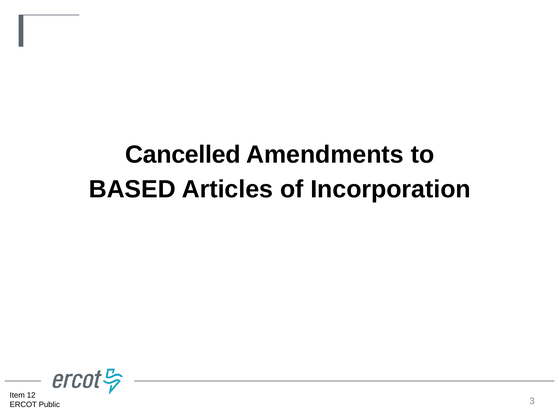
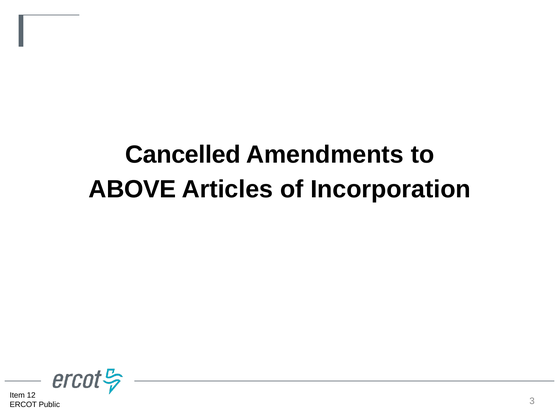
BASED: BASED -> ABOVE
